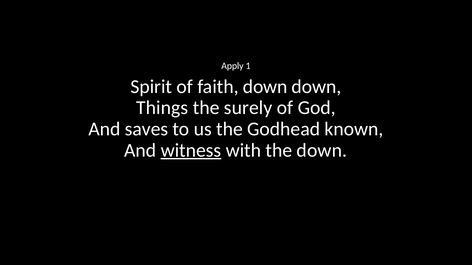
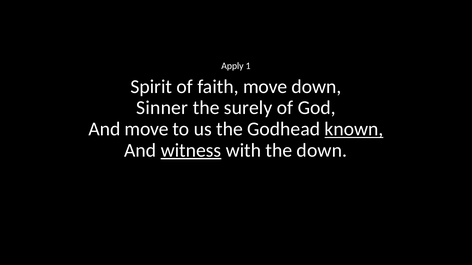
faith down: down -> move
Things: Things -> Sinner
And saves: saves -> move
known underline: none -> present
